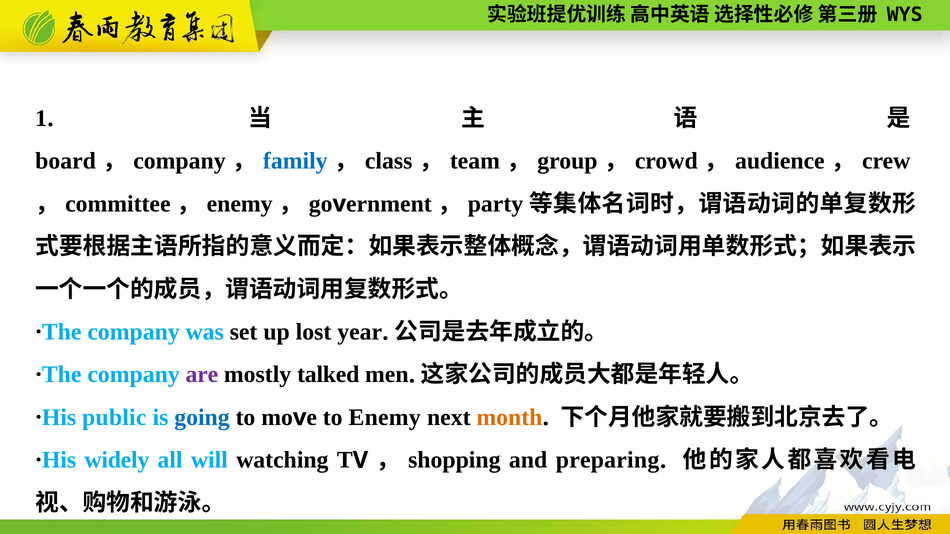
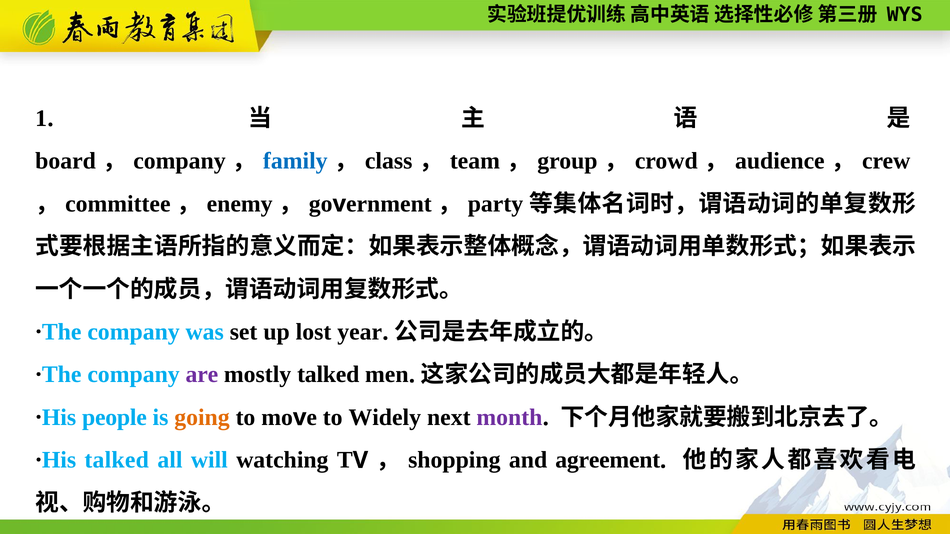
public: public -> people
going colour: blue -> orange
to Enemy: Enemy -> Widely
month colour: orange -> purple
widely at (117, 460): widely -> talked
preparing: preparing -> agreement
